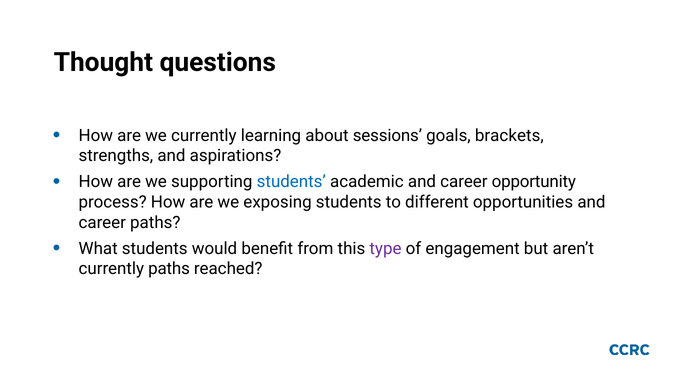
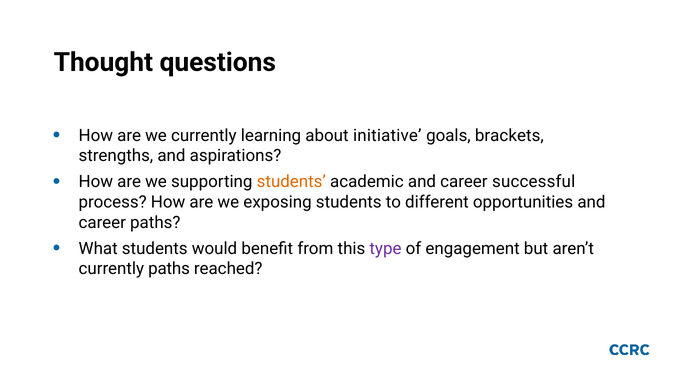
sessions: sessions -> initiative
students at (291, 182) colour: blue -> orange
opportunity: opportunity -> successful
